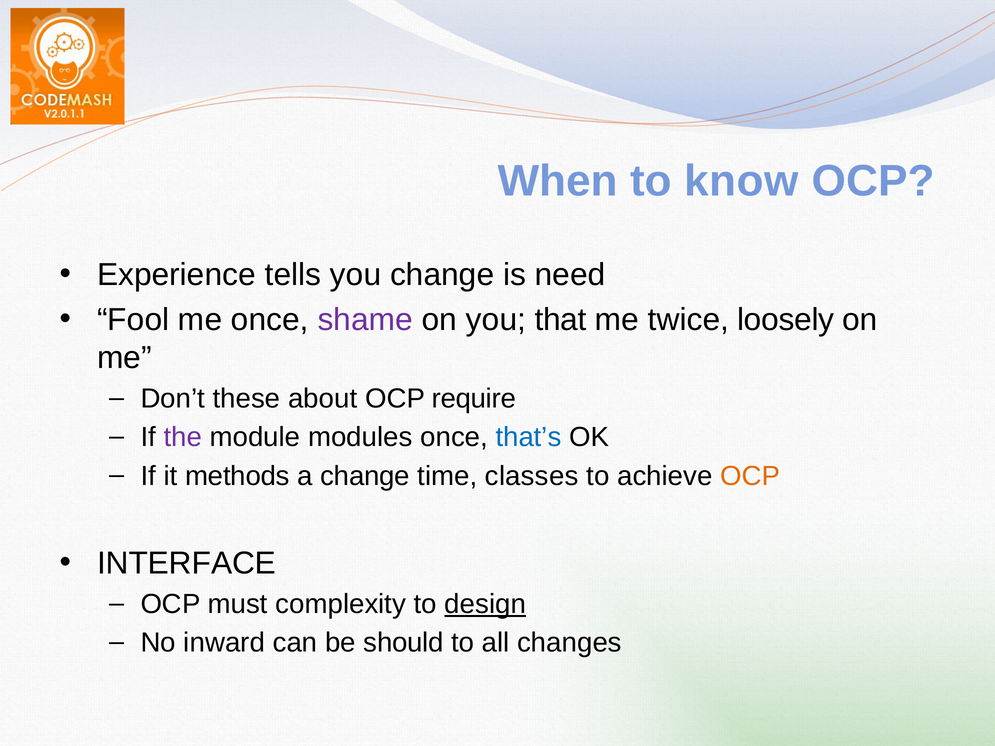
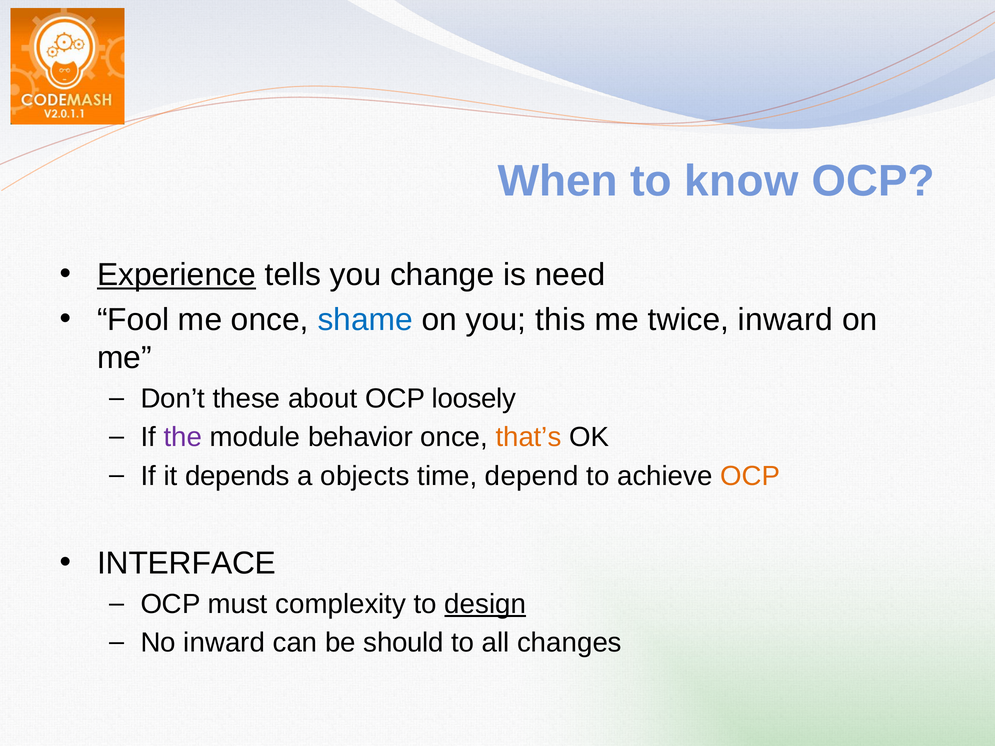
Experience underline: none -> present
shame colour: purple -> blue
that: that -> this
twice loosely: loosely -> inward
require: require -> loosely
modules: modules -> behavior
that’s colour: blue -> orange
methods: methods -> depends
a change: change -> objects
classes: classes -> depend
